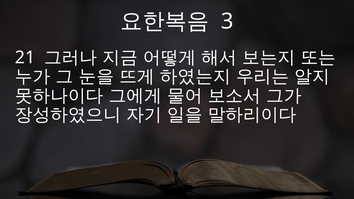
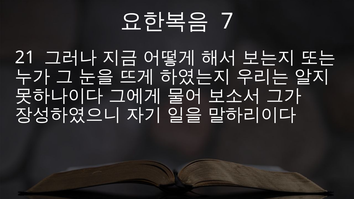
3: 3 -> 7
